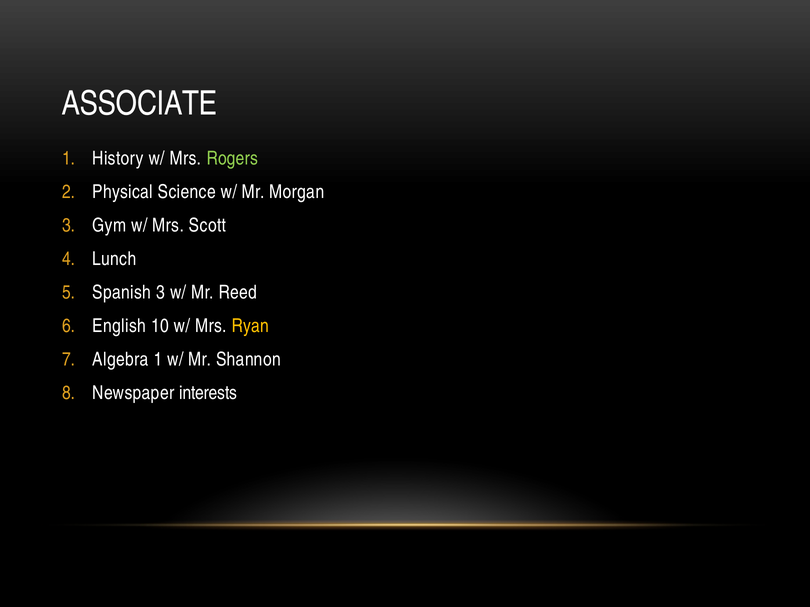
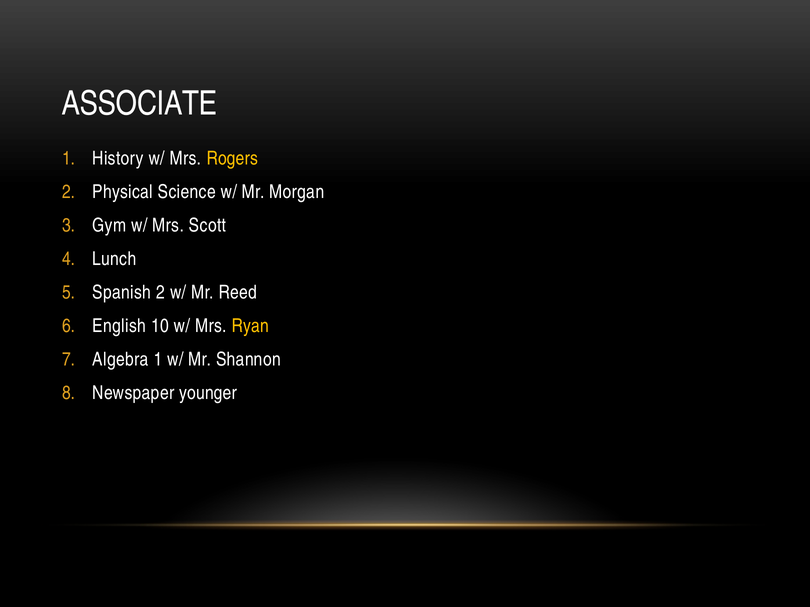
Rogers colour: light green -> yellow
Spanish 3: 3 -> 2
interests: interests -> younger
